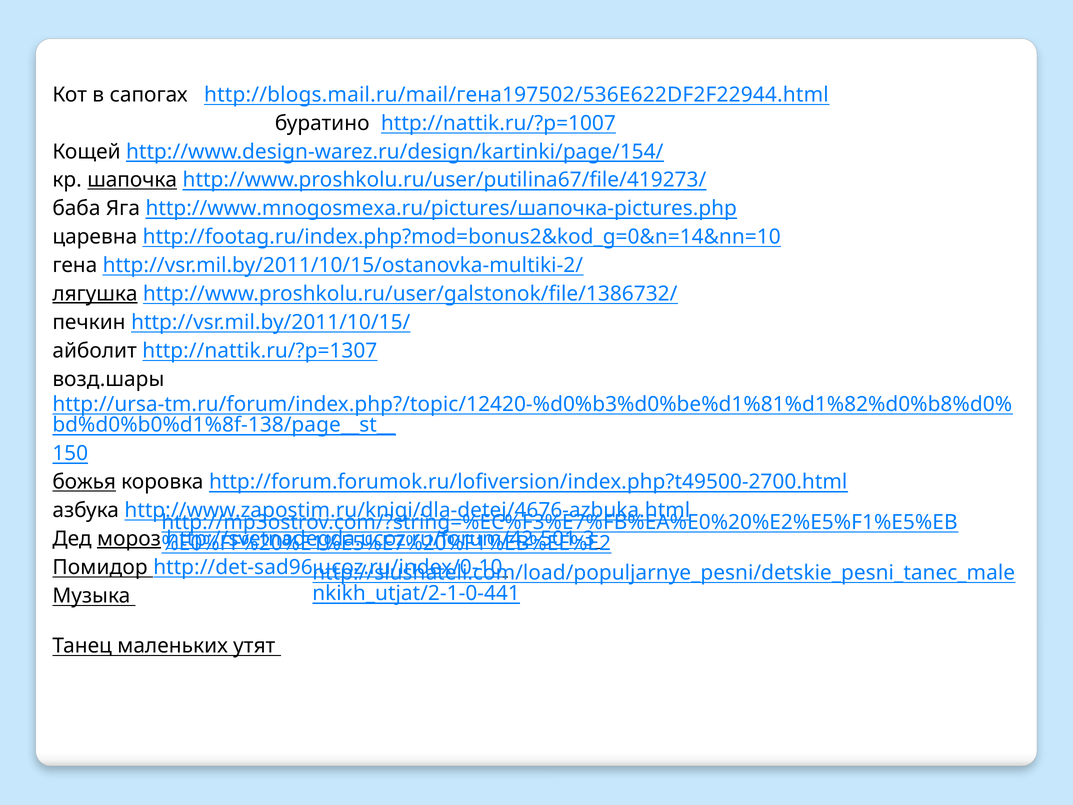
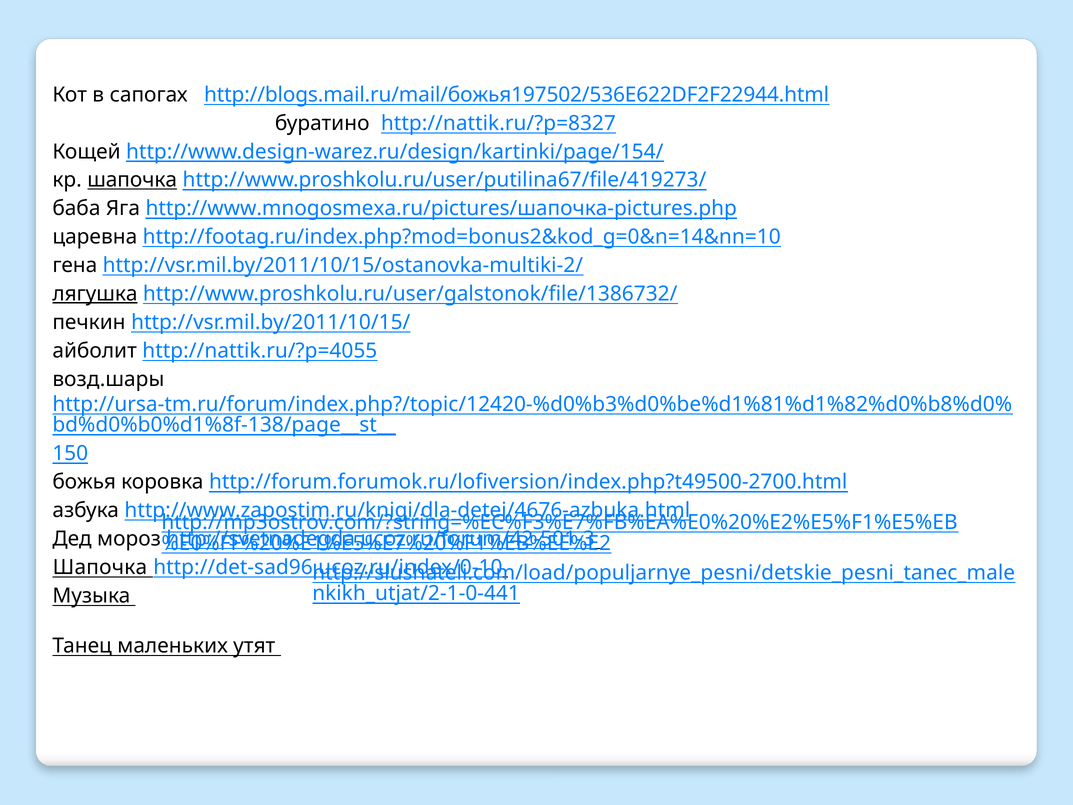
http://blogs.mail.ru/mail/гена197502/536E622DF2F22944.html: http://blogs.mail.ru/mail/гена197502/536E622DF2F22944.html -> http://blogs.mail.ru/mail/божья197502/536E622DF2F22944.html
http://nattik.ru/?p=1007: http://nattik.ru/?p=1007 -> http://nattik.ru/?p=8327
http://nattik.ru/?p=1307: http://nattik.ru/?p=1307 -> http://nattik.ru/?p=4055
божья underline: present -> none
мороз underline: present -> none
Помидор at (100, 567): Помидор -> Шапочка
